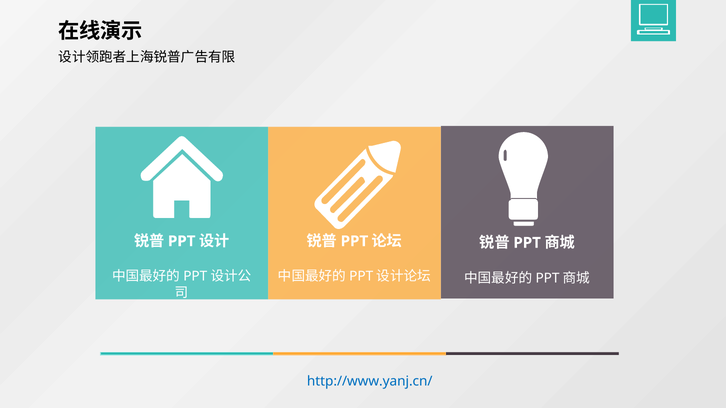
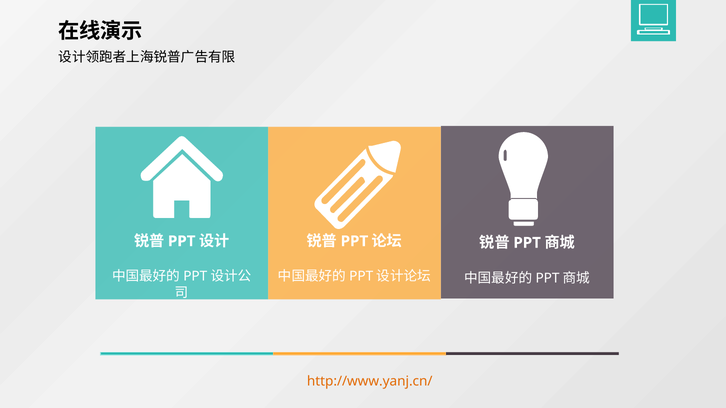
http://www.yanj.cn/ colour: blue -> orange
